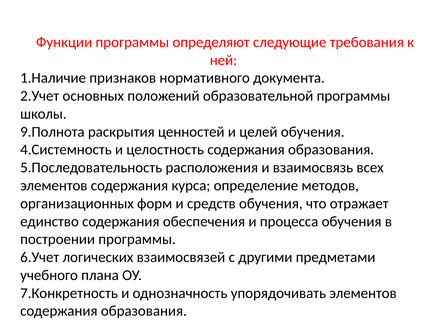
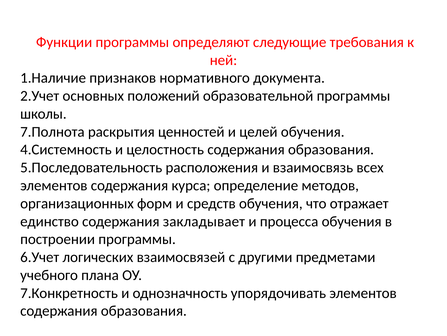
9.Полнота: 9.Полнота -> 7.Полнота
обеспечения: обеспечения -> закладывает
